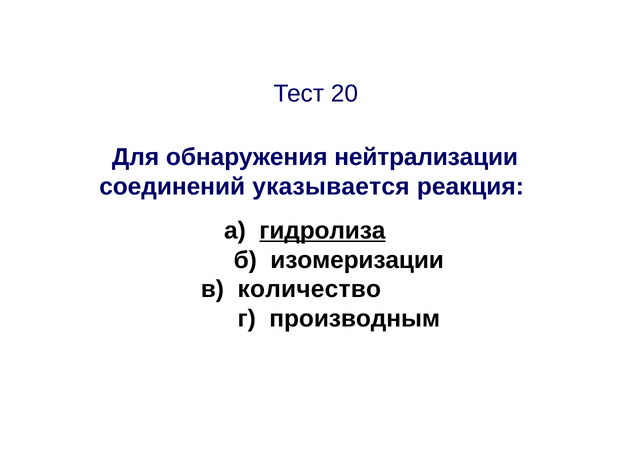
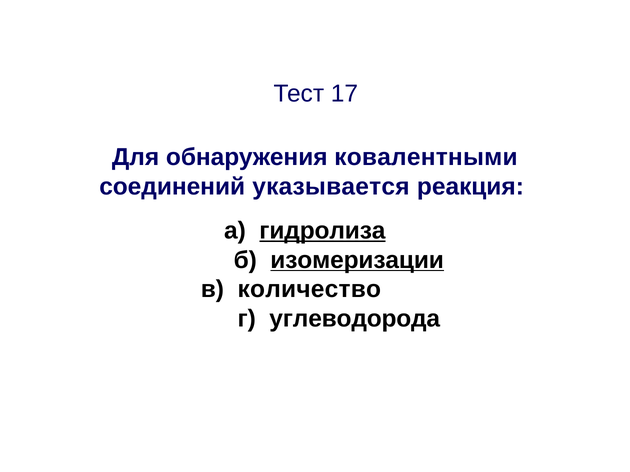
20: 20 -> 17
нейтрализации: нейтрализации -> ковалентными
изомеризации underline: none -> present
производным: производным -> углеводорода
